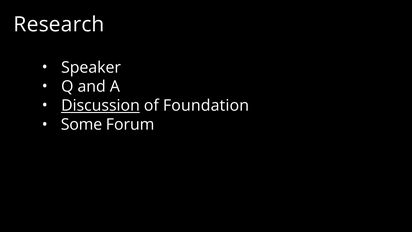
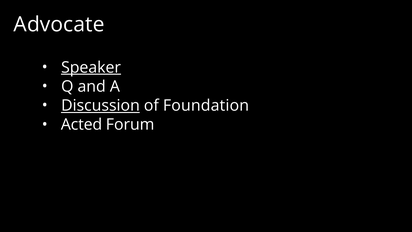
Research: Research -> Advocate
Speaker underline: none -> present
Some: Some -> Acted
